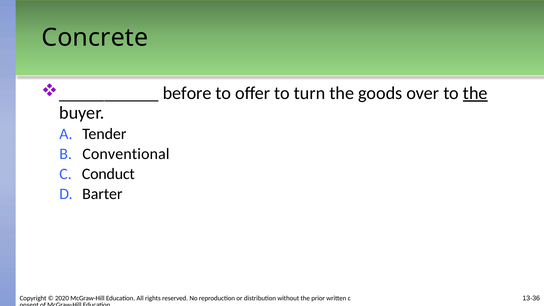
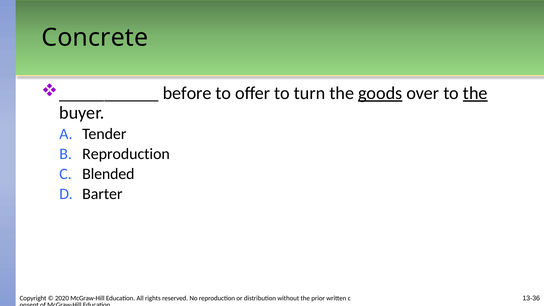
goods underline: none -> present
Conventional at (126, 154): Conventional -> Reproduction
Conduct: Conduct -> Blended
